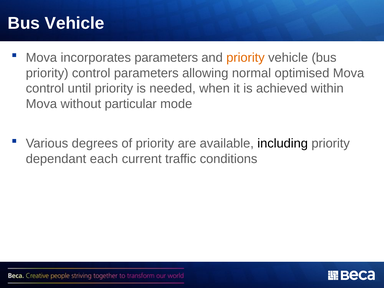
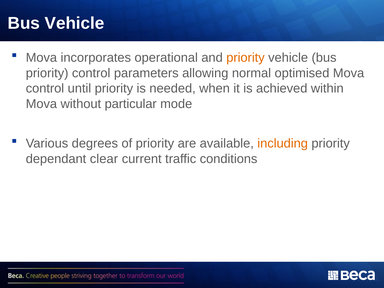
incorporates parameters: parameters -> operational
including colour: black -> orange
each: each -> clear
